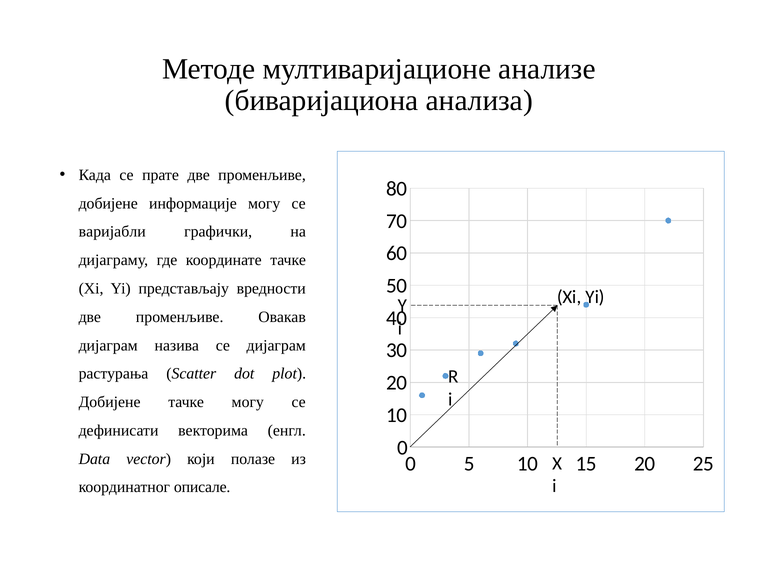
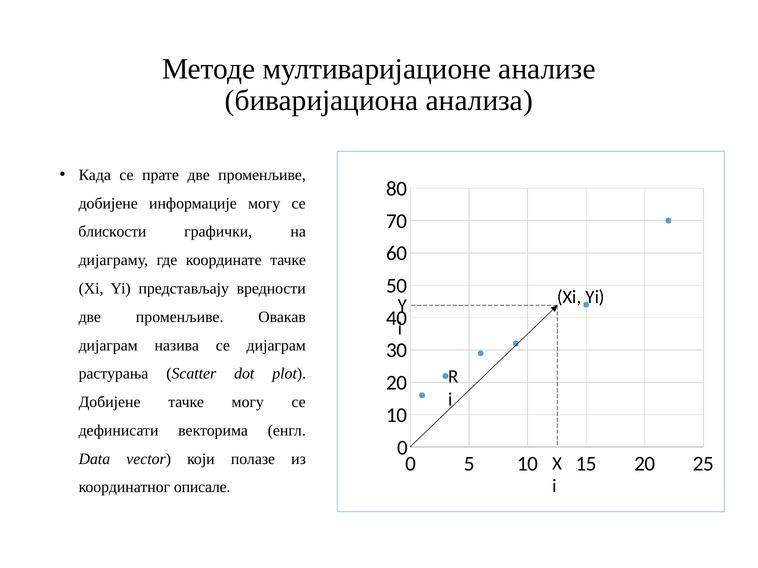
варијабли: варијабли -> блискости
